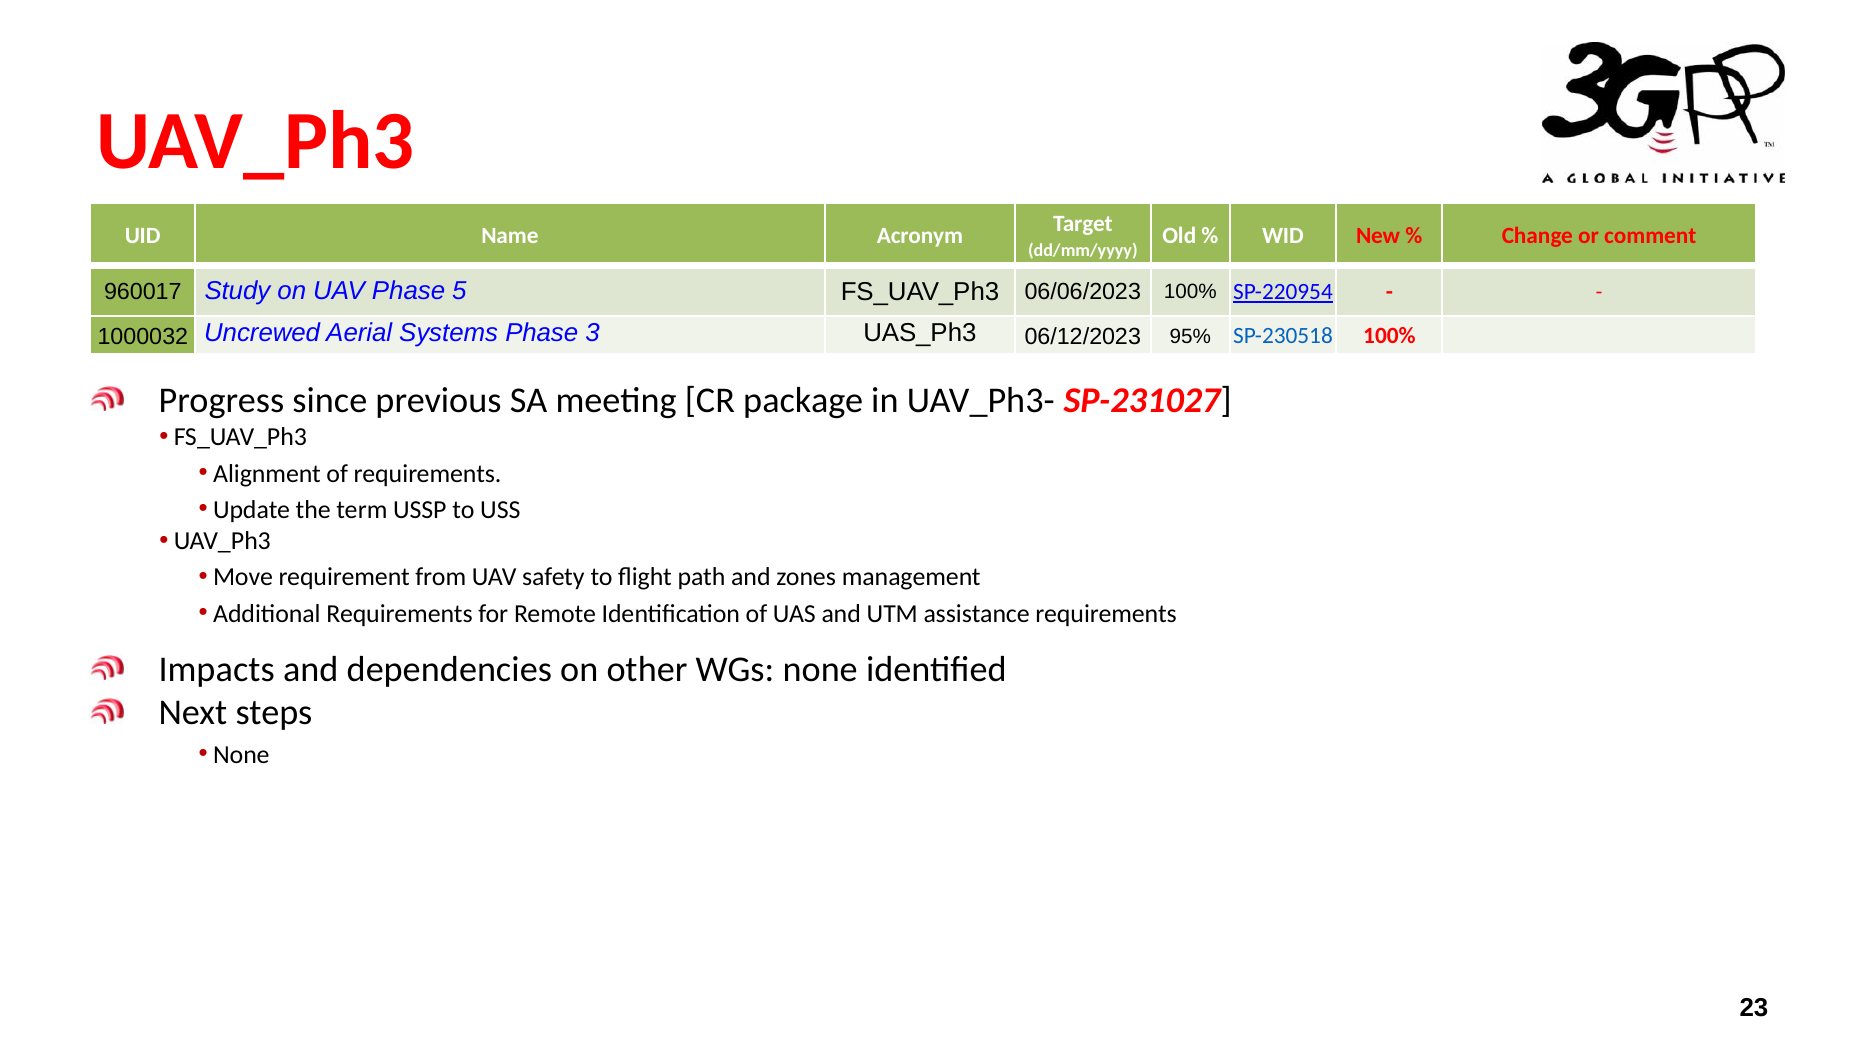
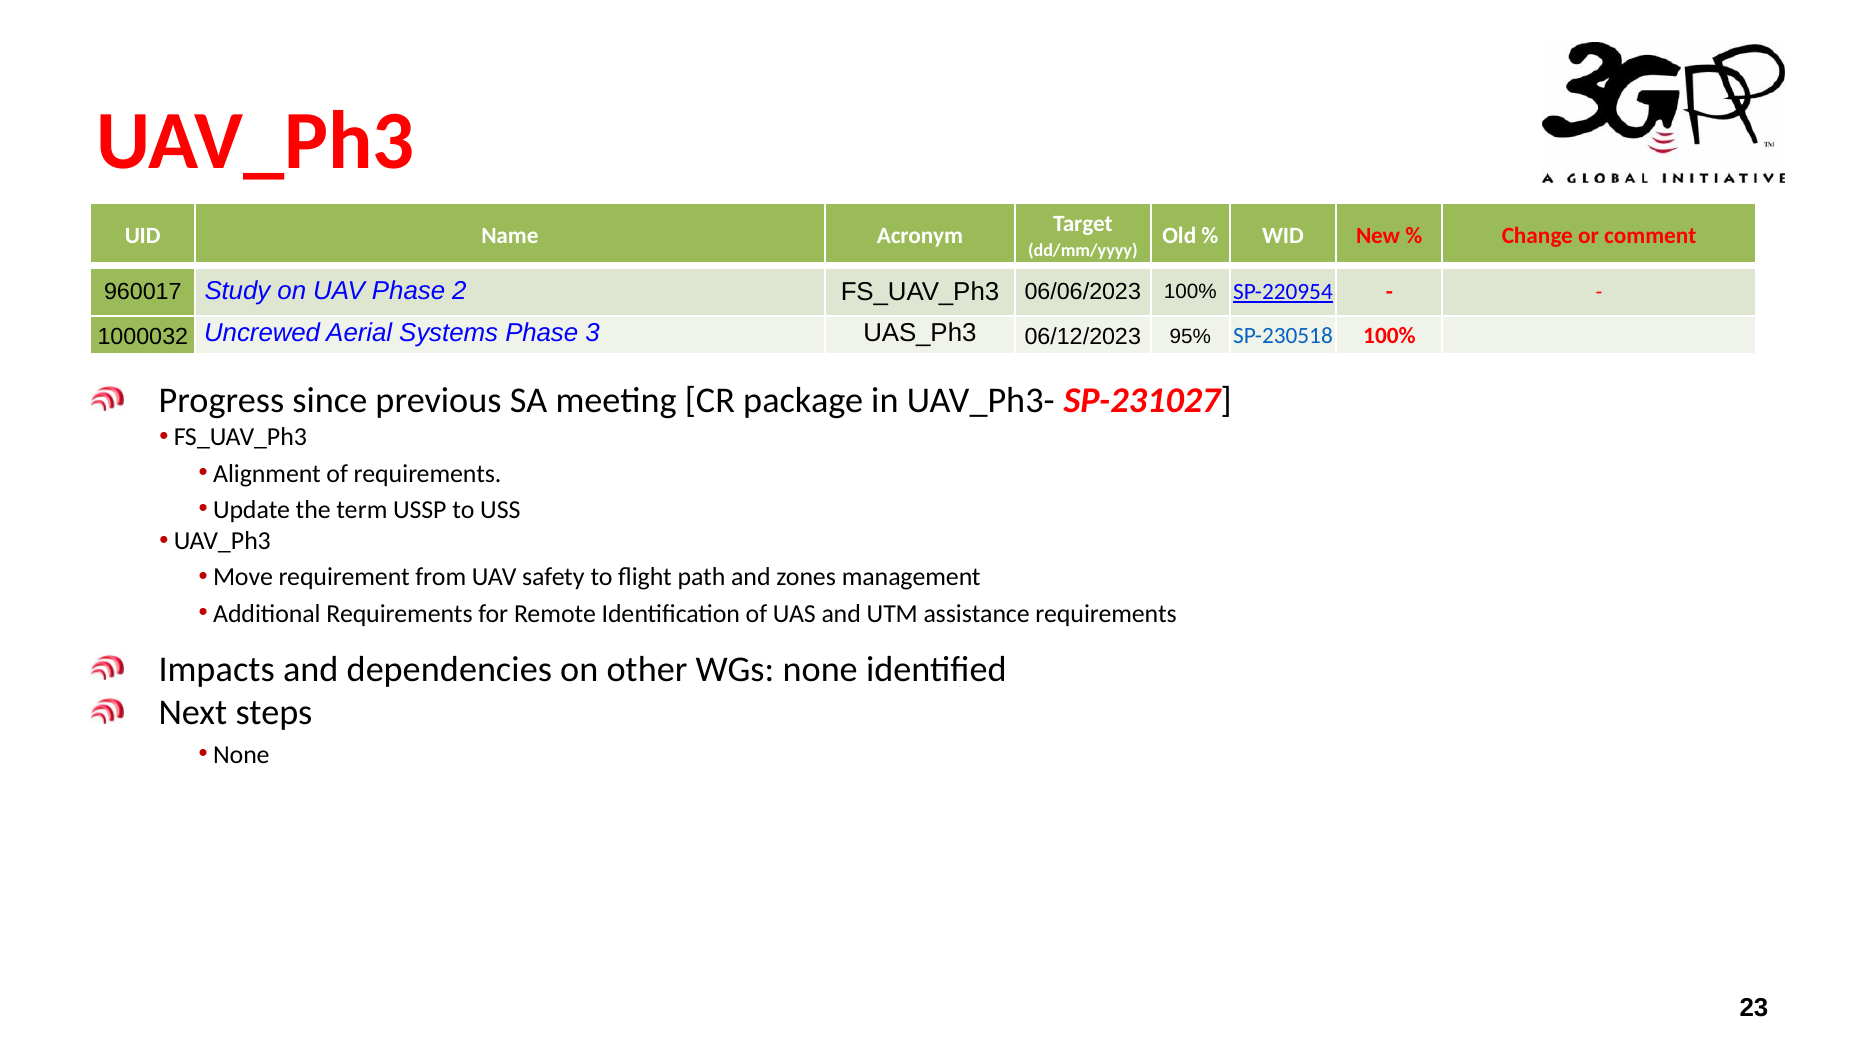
5: 5 -> 2
